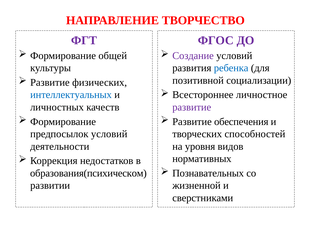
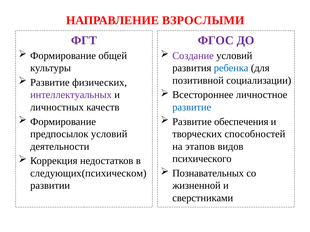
ТВОРЧЕСТВО: ТВОРЧЕСТВО -> ВЗРОСЛЫМИ
интеллектуальных colour: blue -> purple
развитие at (192, 107) colour: purple -> blue
уровня: уровня -> этапов
нормативных: нормативных -> психического
образования(психическом: образования(психическом -> следующих(психическом
